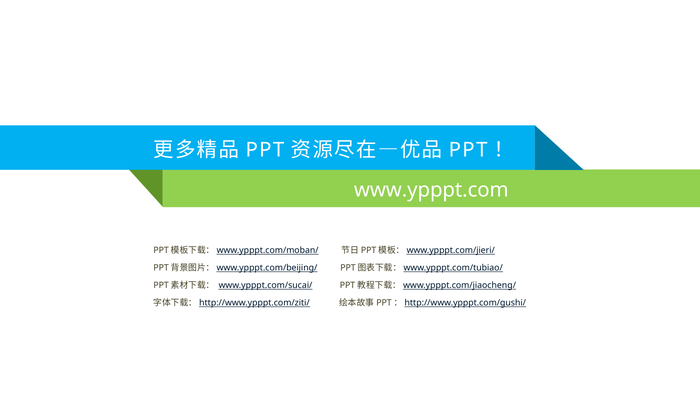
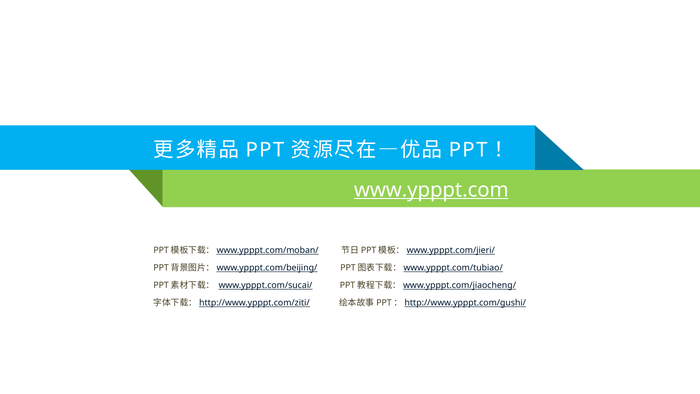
www.ypppt.com underline: none -> present
